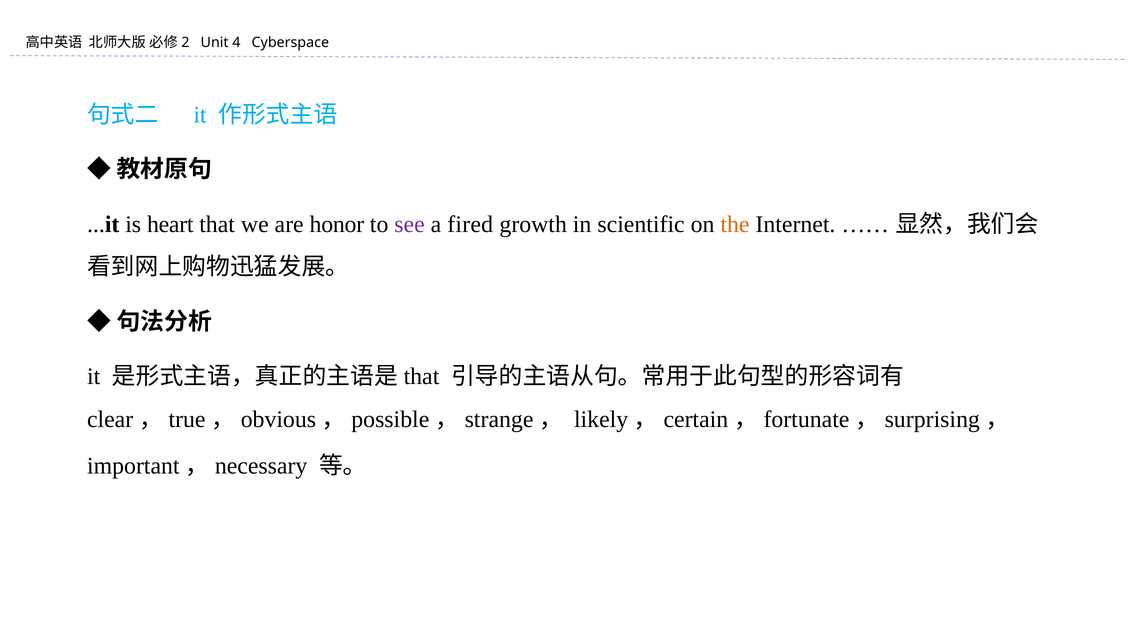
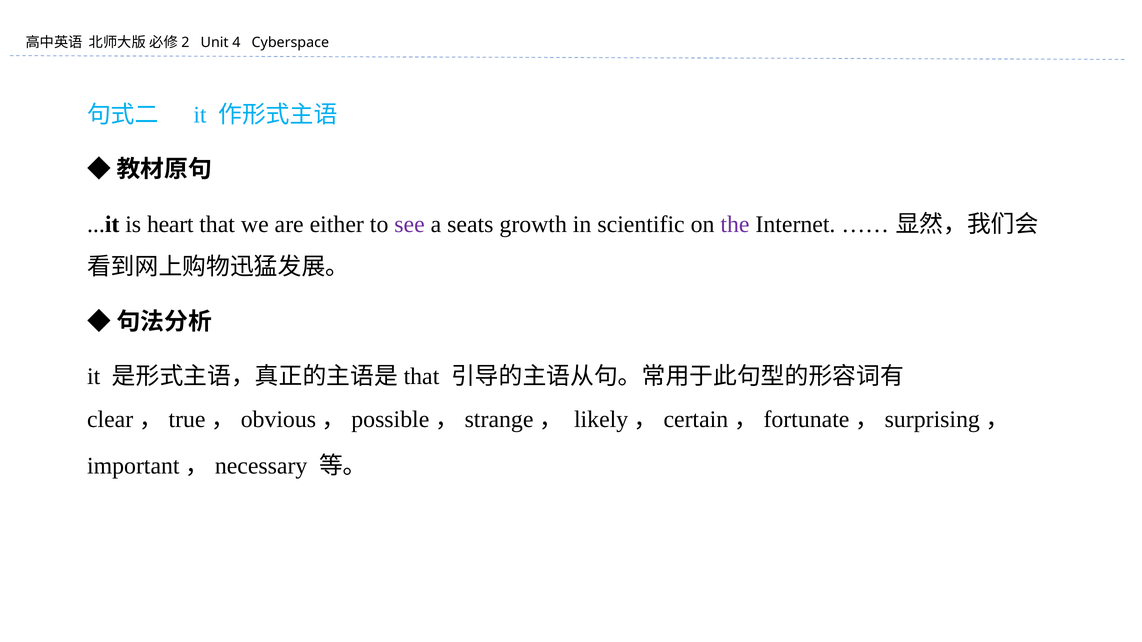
honor: honor -> either
fired: fired -> seats
the colour: orange -> purple
